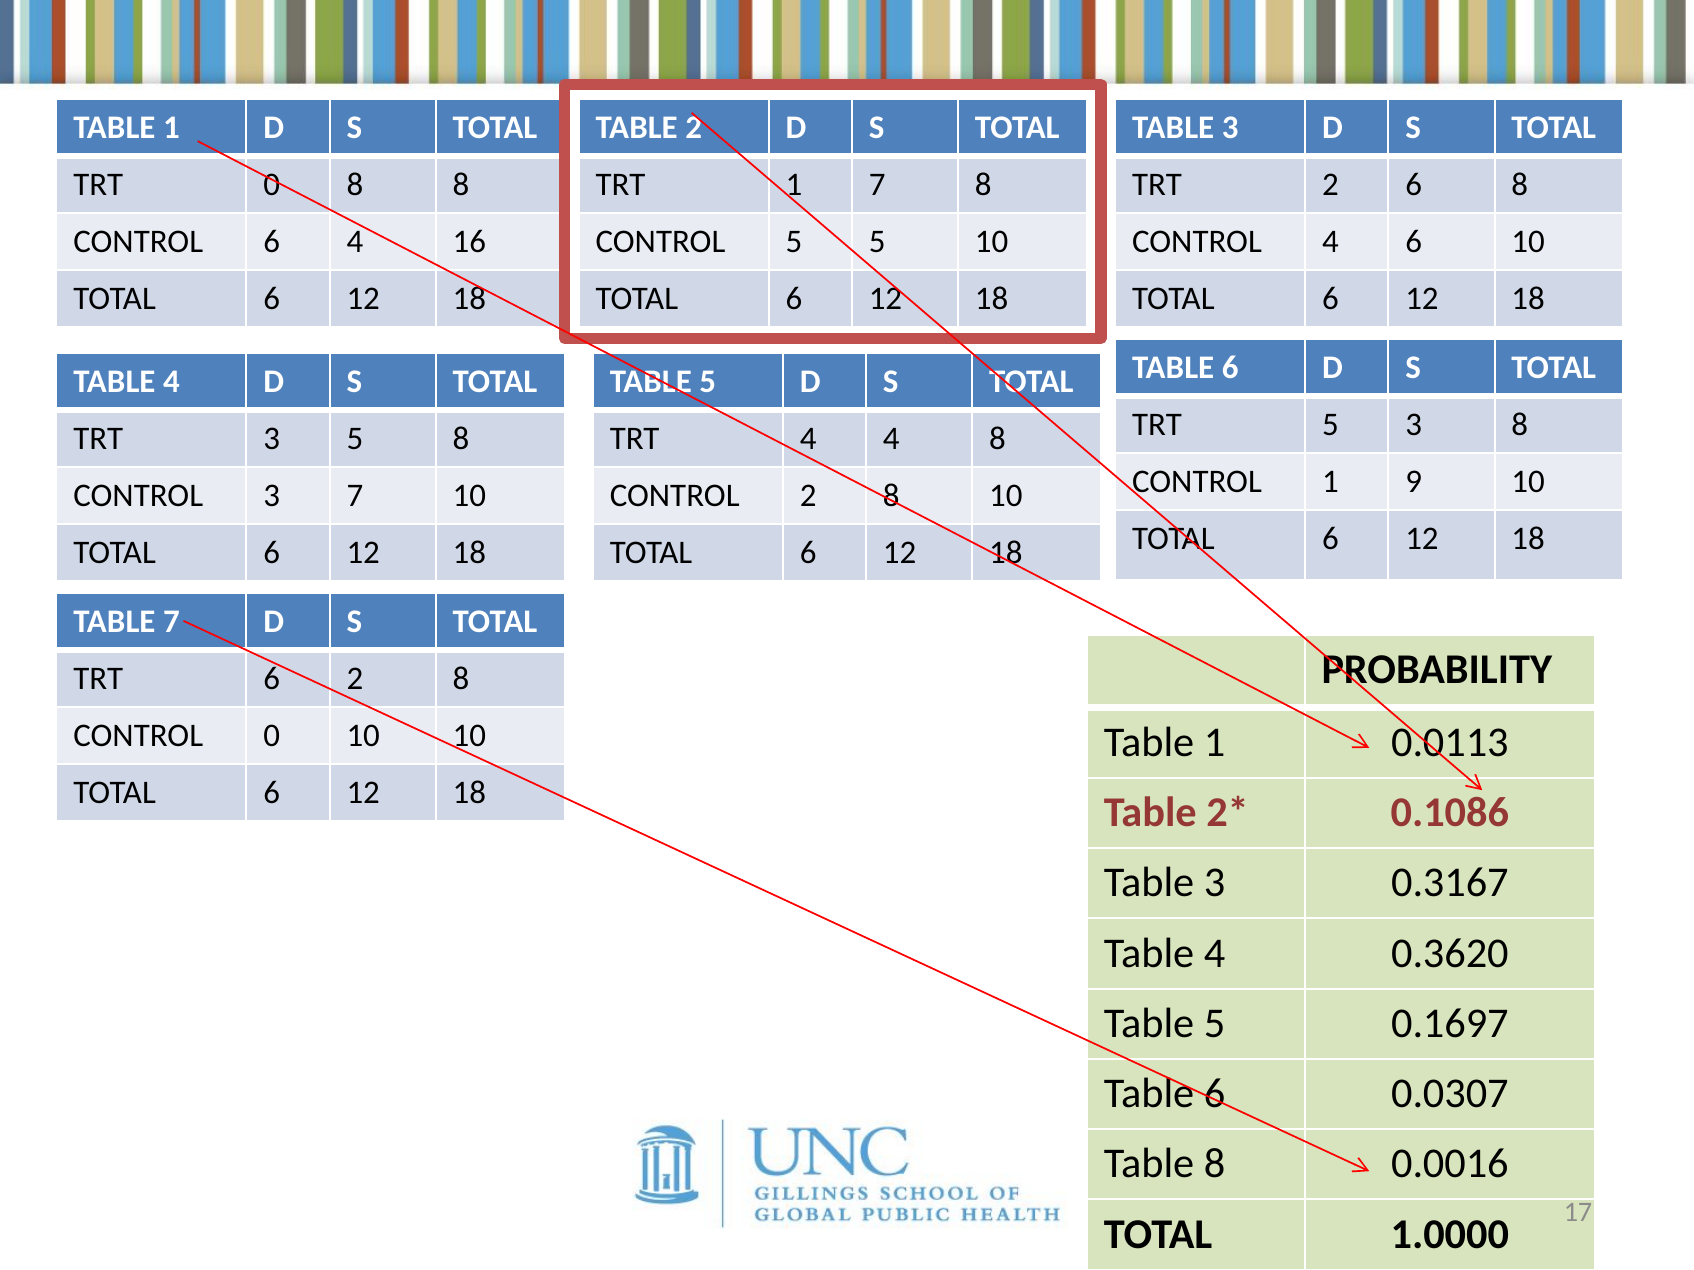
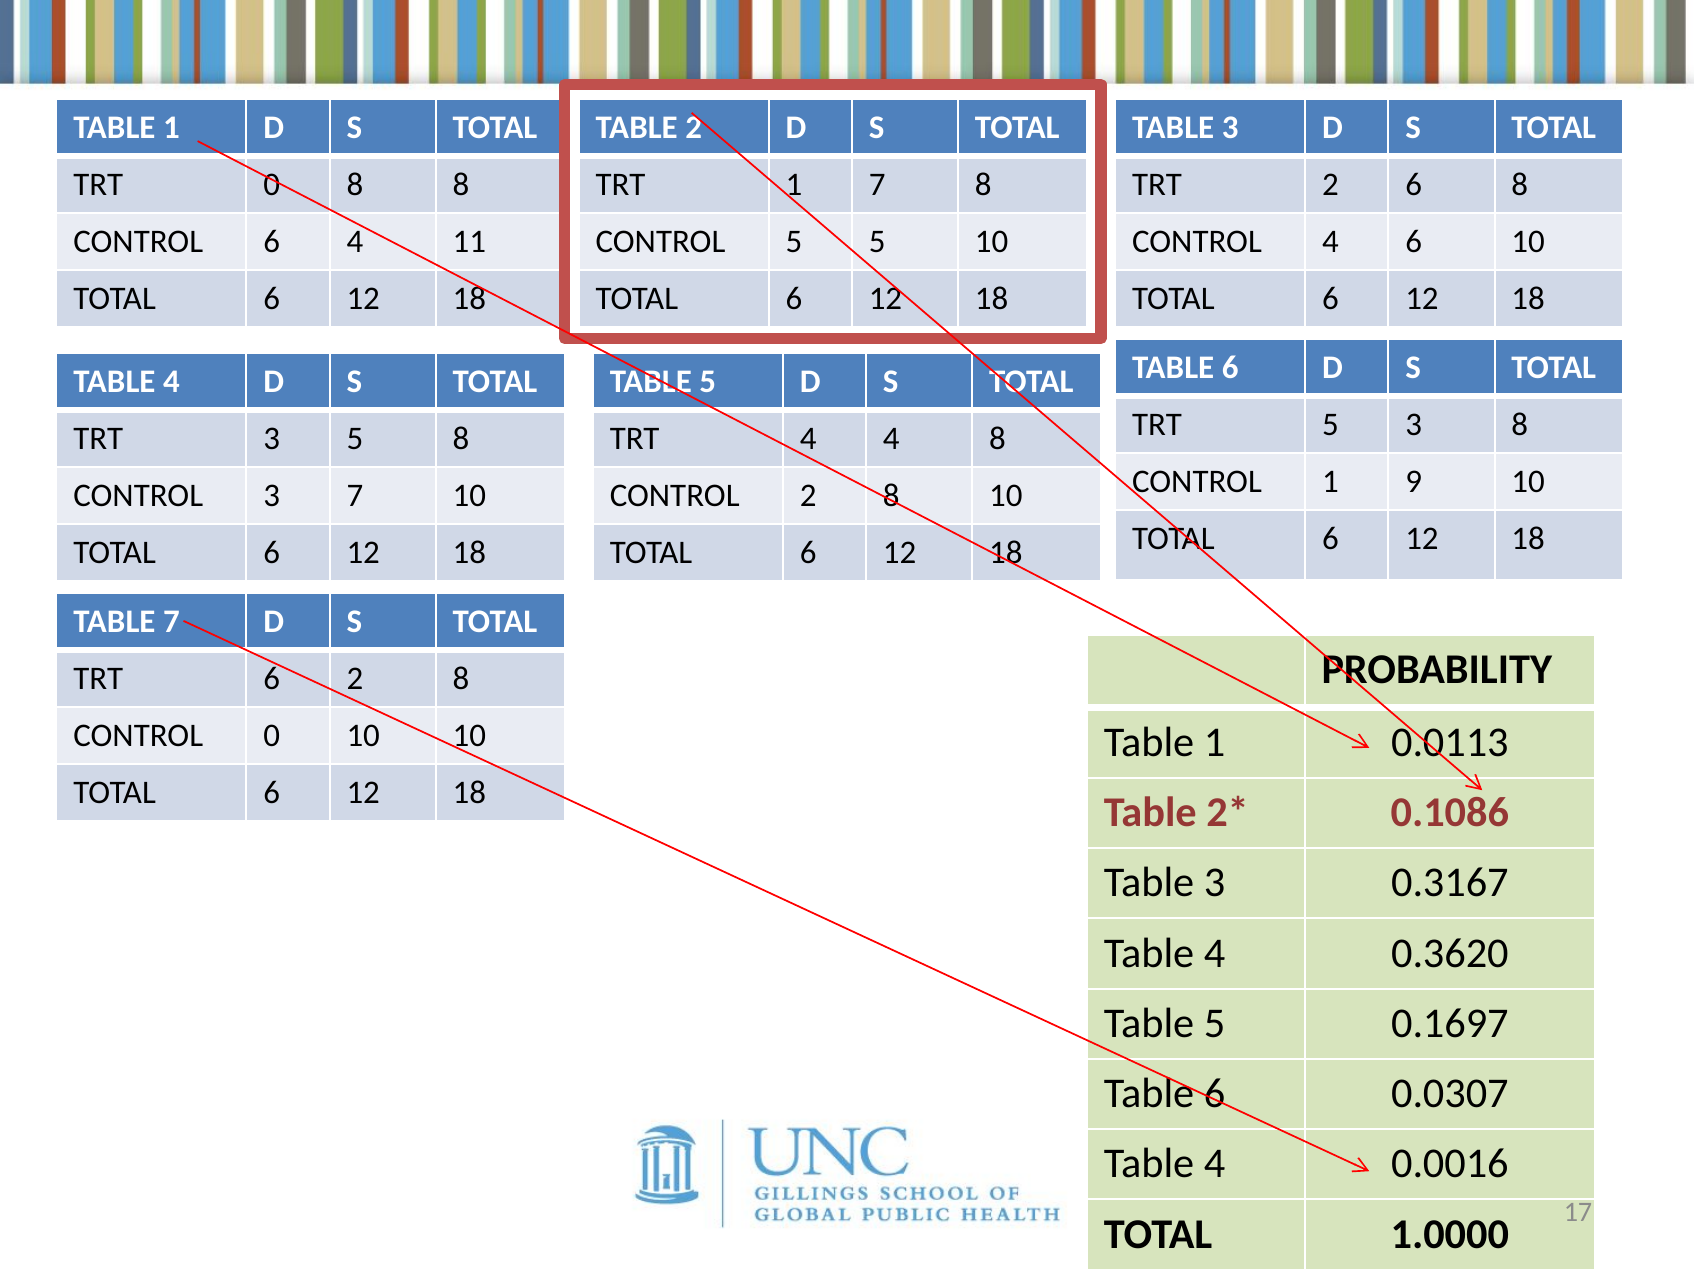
16: 16 -> 11
8 at (1215, 1164): 8 -> 4
